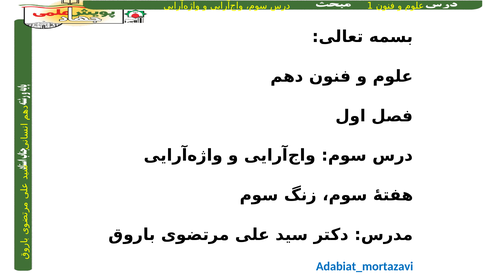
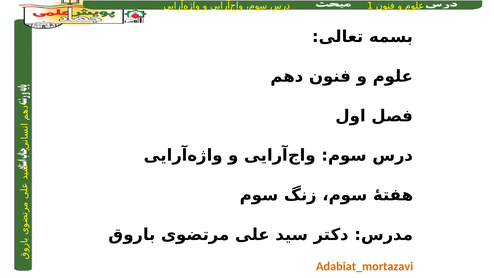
Adabiat_mortazavi colour: blue -> orange
